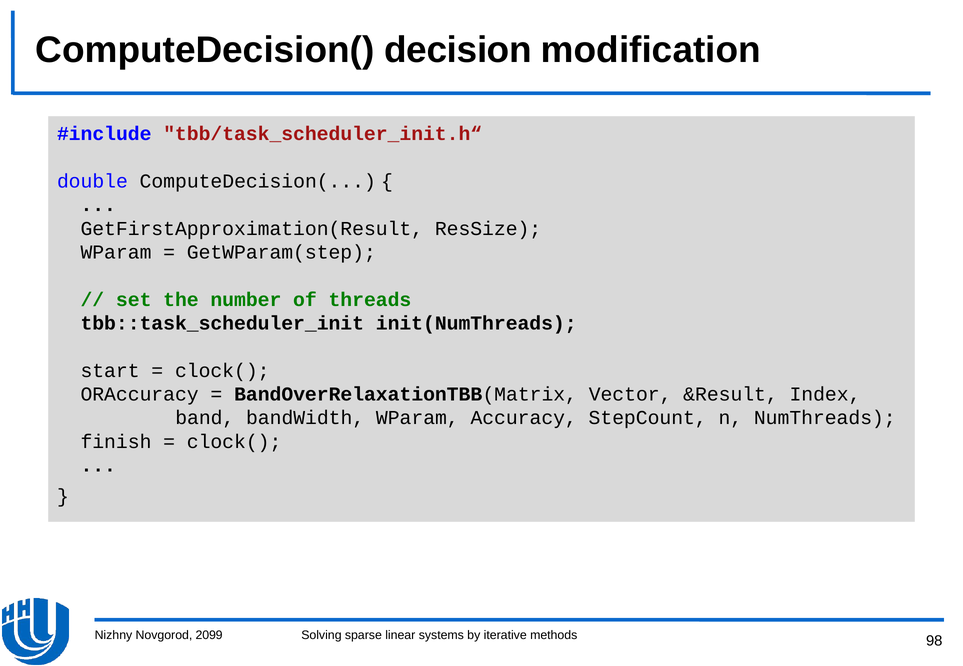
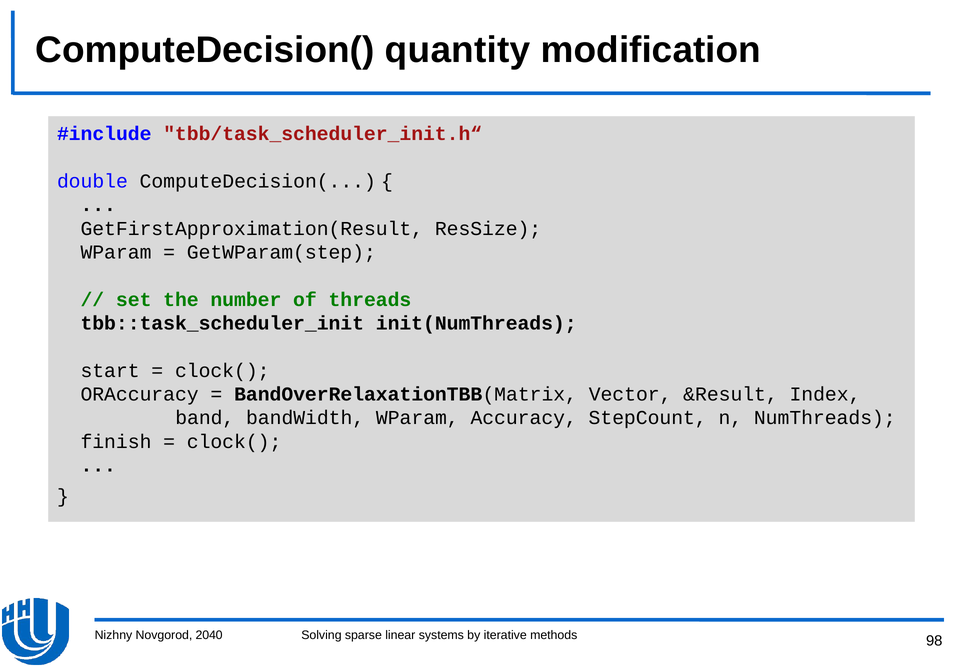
decision: decision -> quantity
2099: 2099 -> 2040
